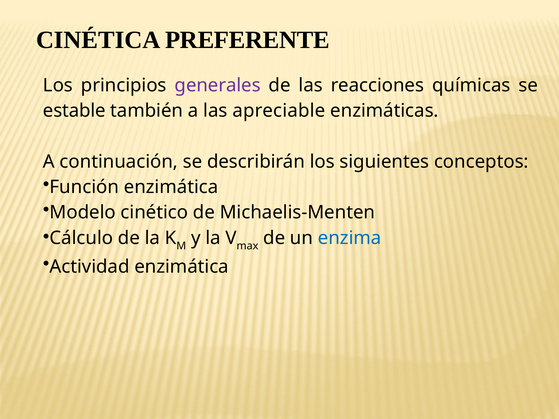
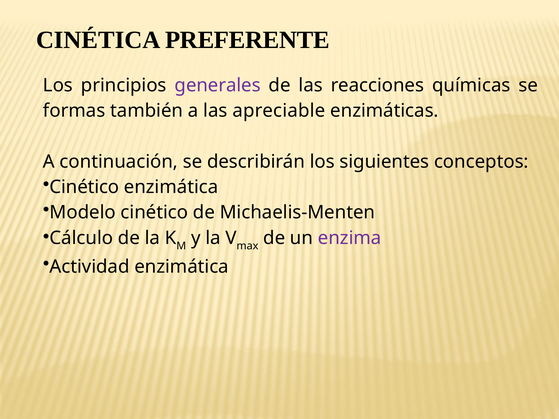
estable: estable -> formas
Función at (84, 187): Función -> Cinético
enzima colour: blue -> purple
